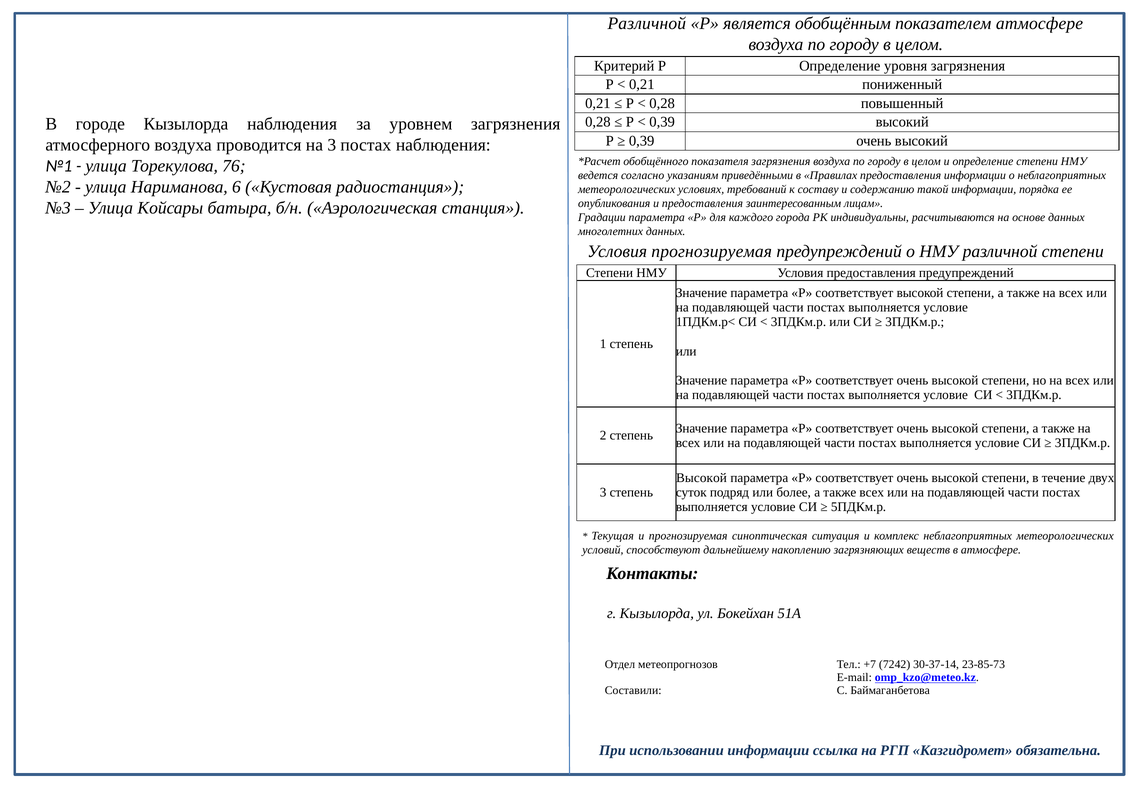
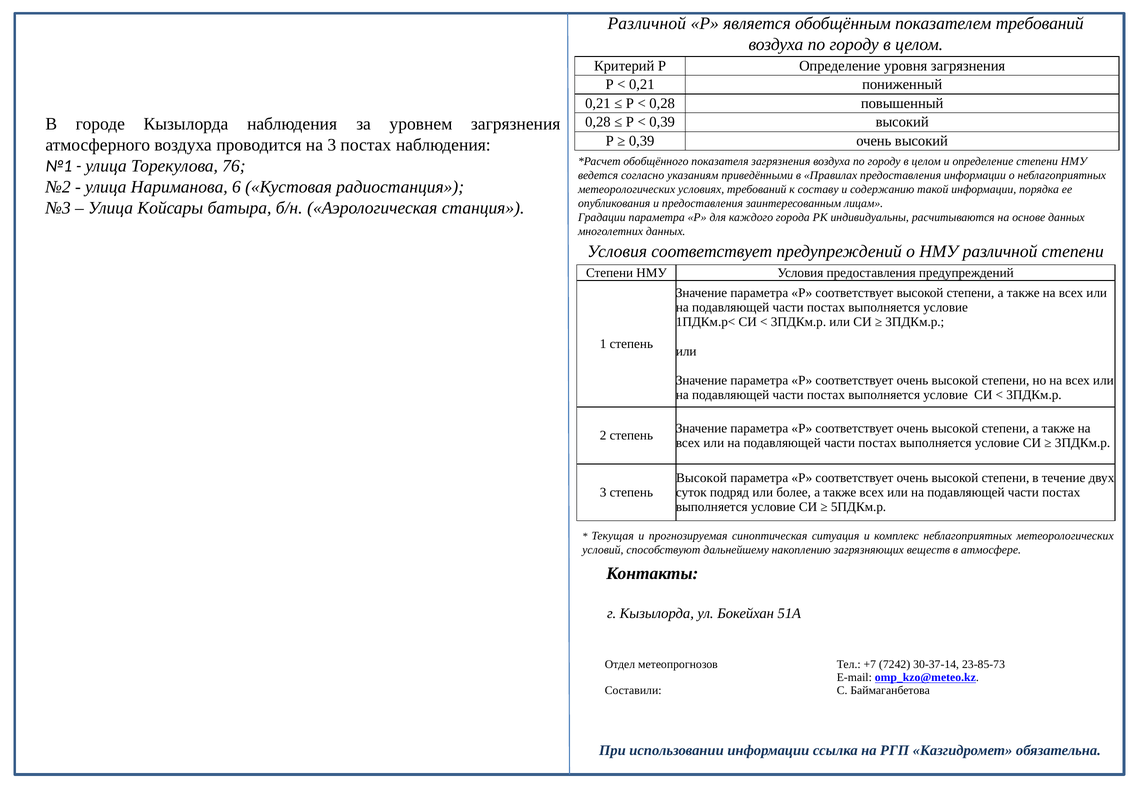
показателем атмосфере: атмосфере -> требований
Условия прогнозируемая: прогнозируемая -> соответствует
